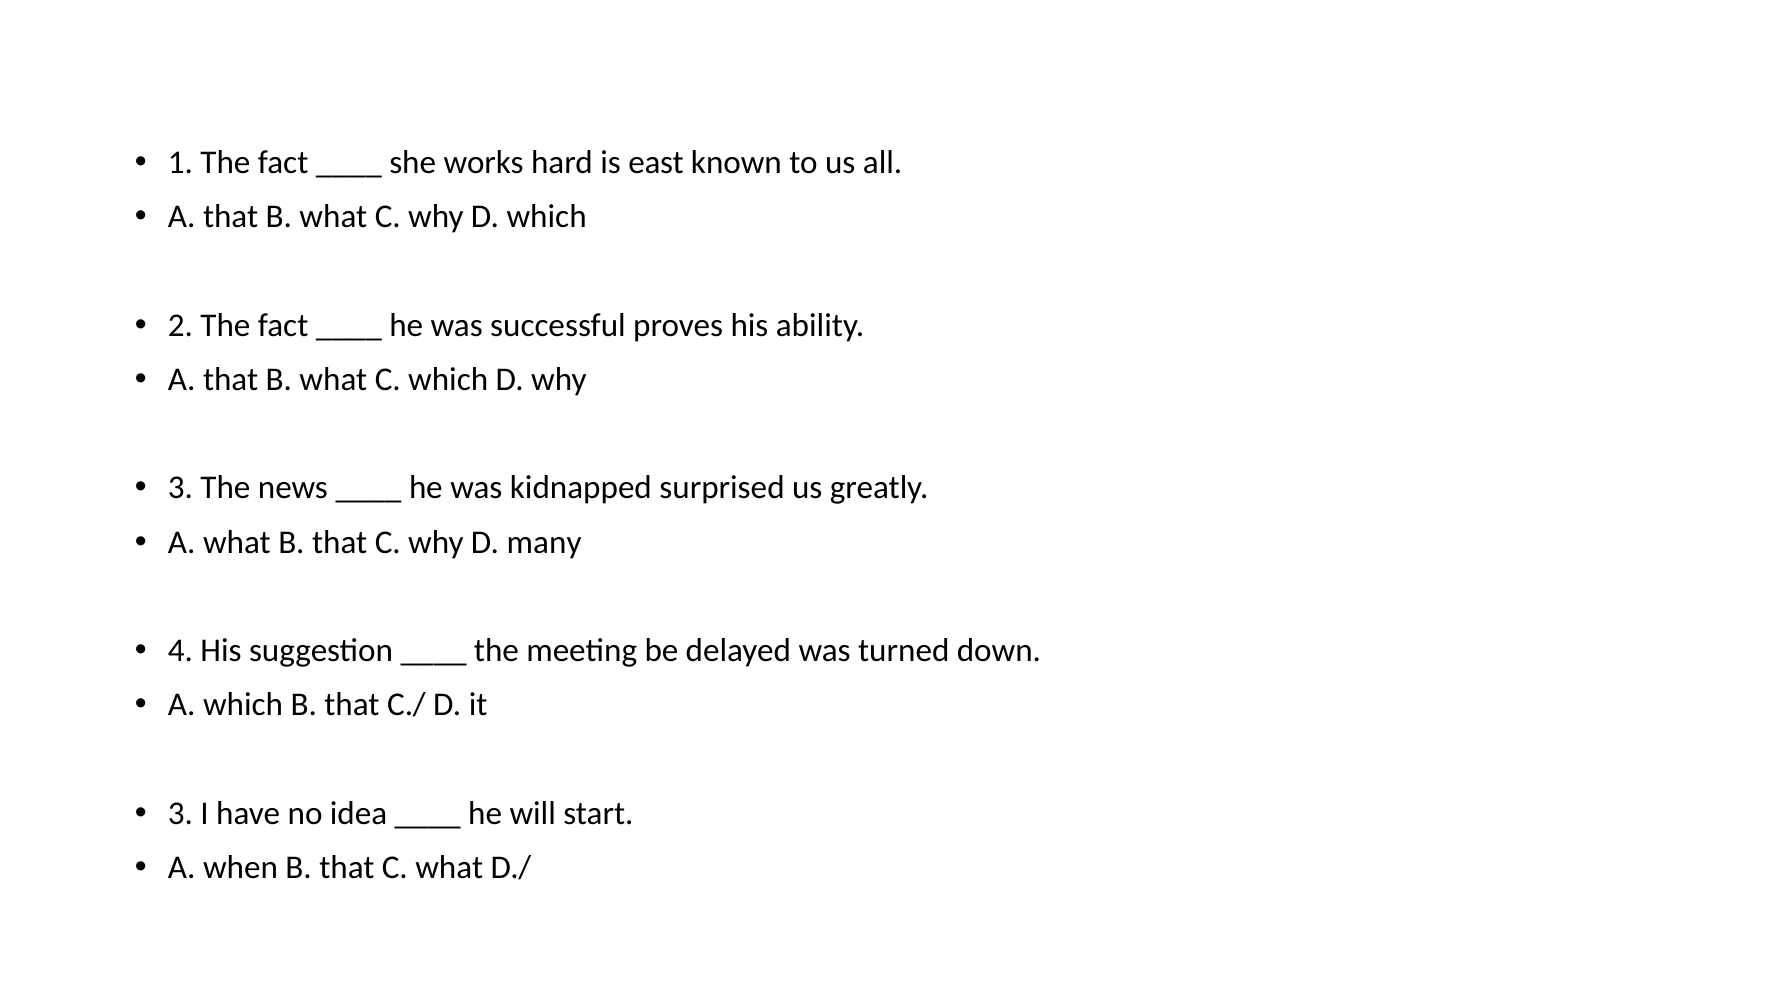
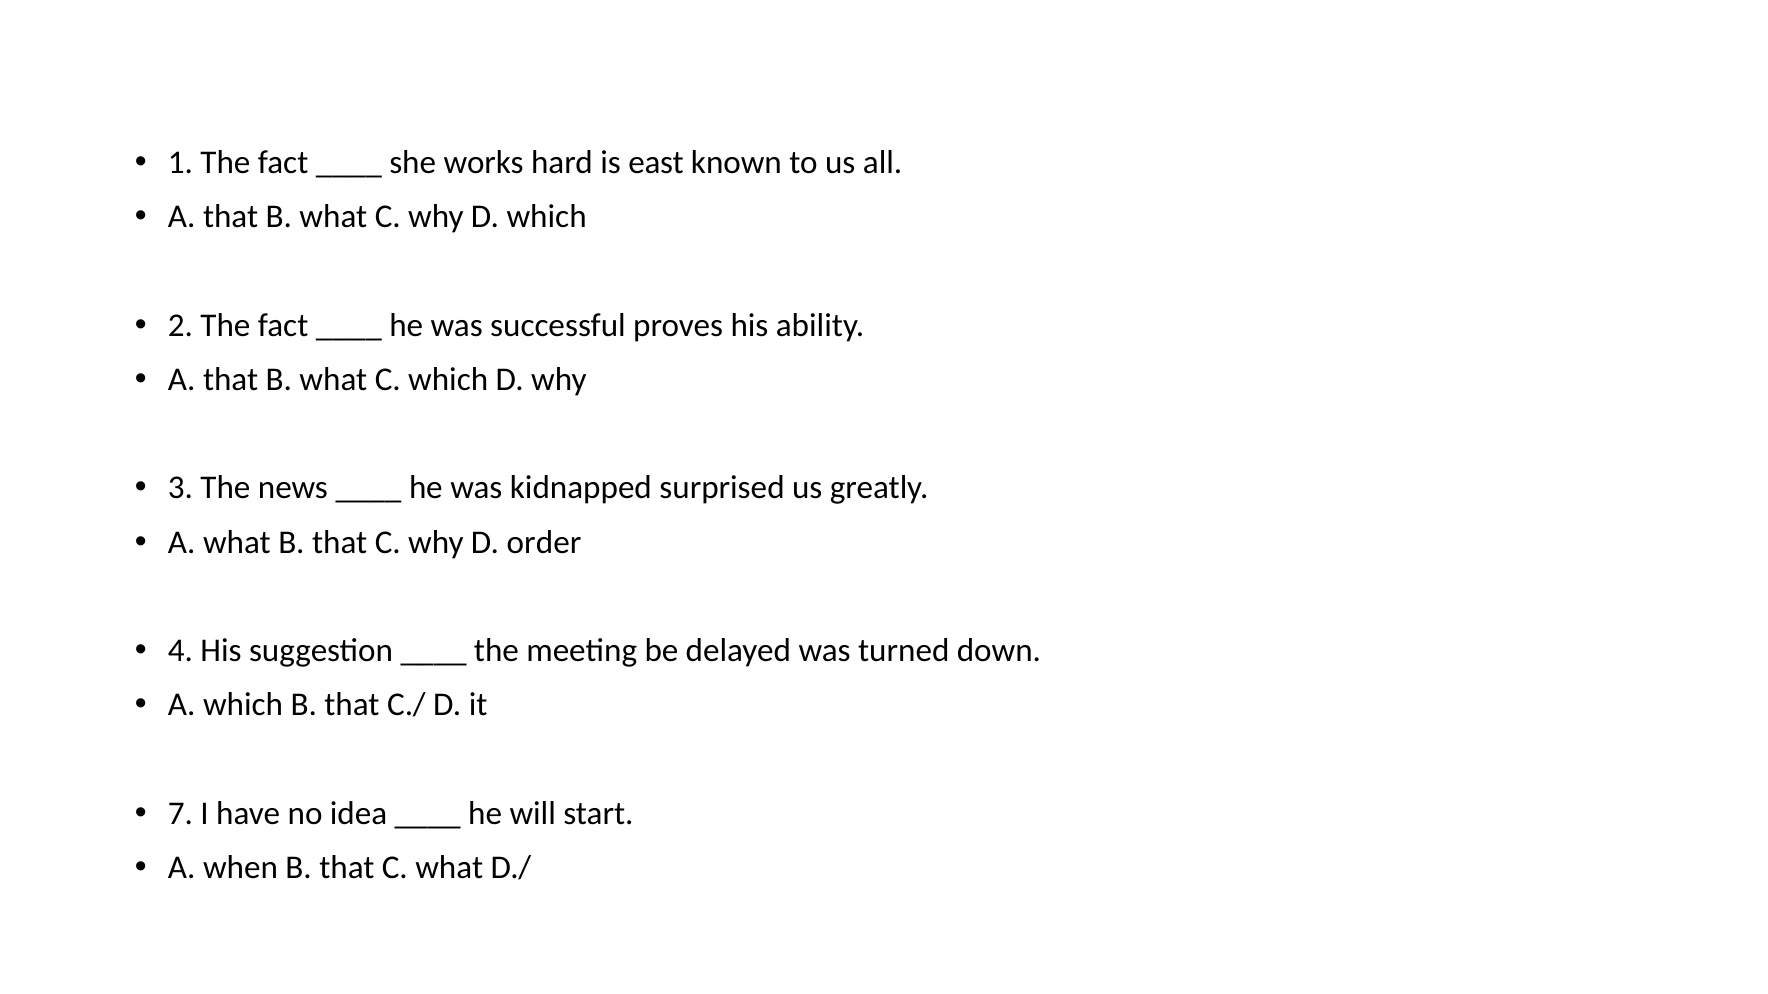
many: many -> order
3 at (181, 814): 3 -> 7
